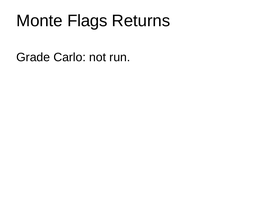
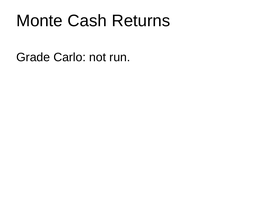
Flags: Flags -> Cash
